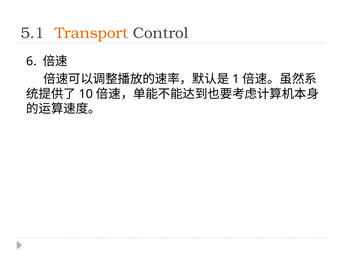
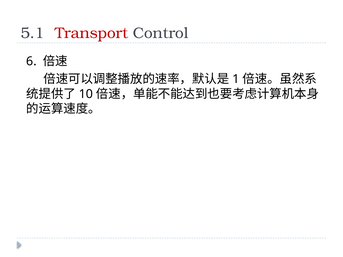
Transport colour: orange -> red
